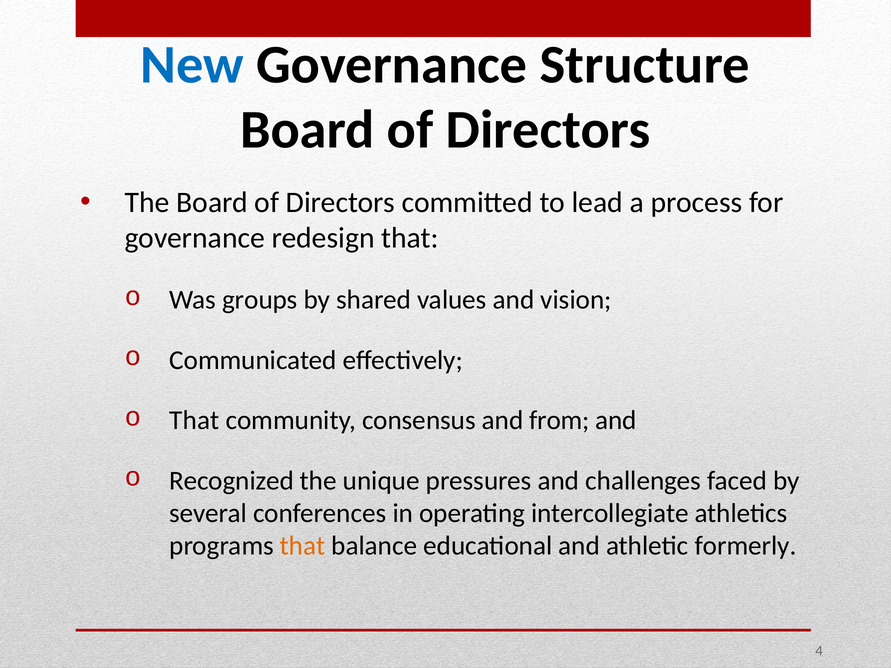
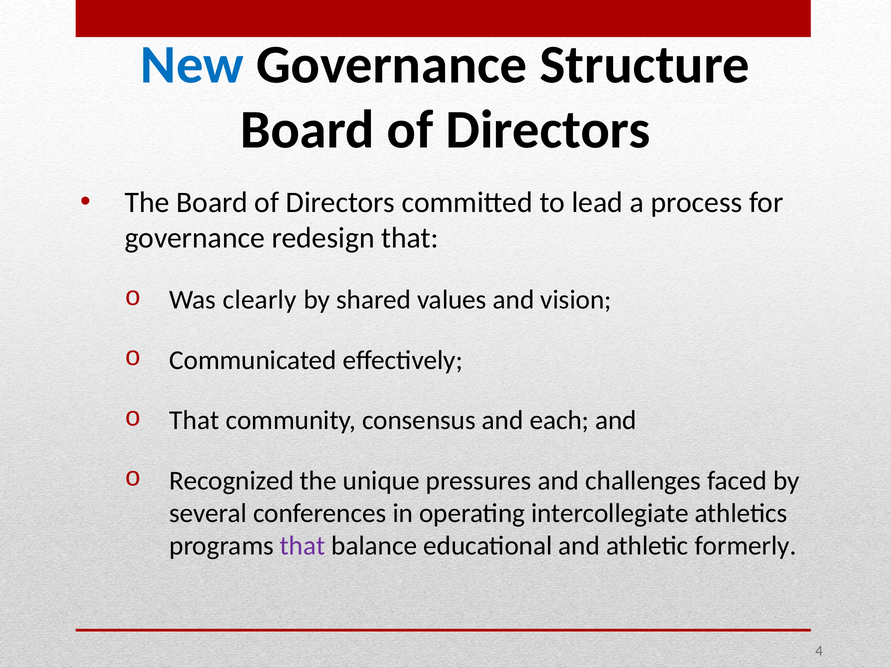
groups: groups -> clearly
from: from -> each
that at (303, 546) colour: orange -> purple
